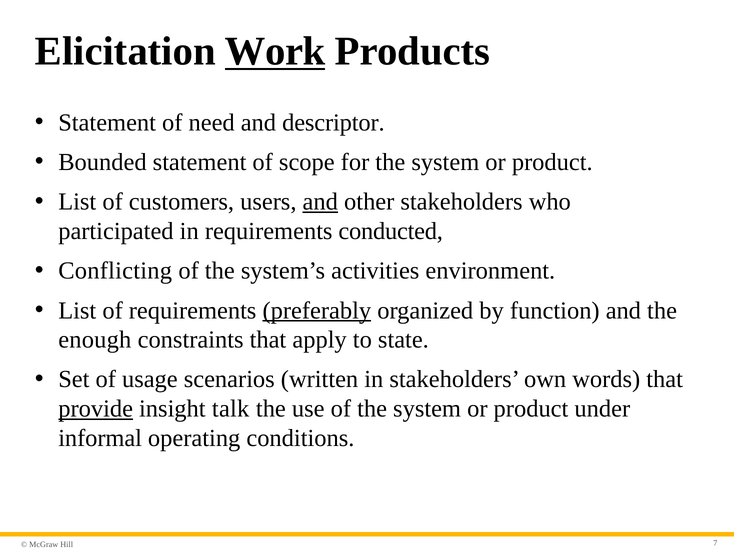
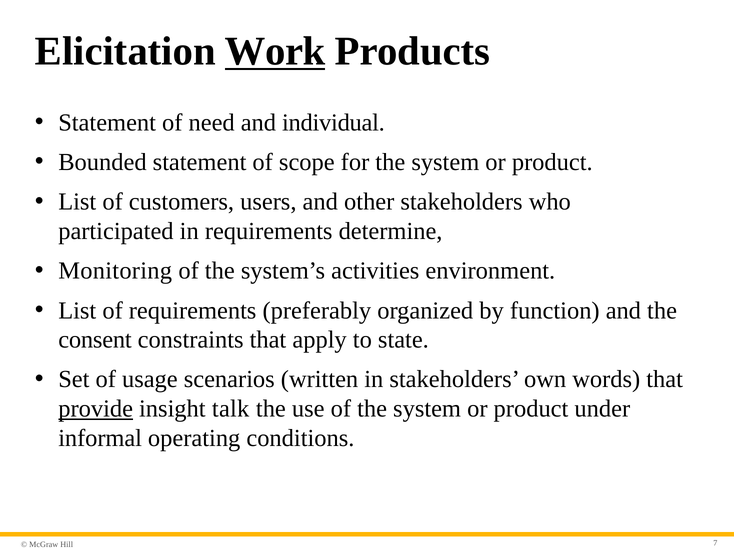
descriptor: descriptor -> individual
and at (320, 202) underline: present -> none
conducted: conducted -> determine
Conflicting: Conflicting -> Monitoring
preferably underline: present -> none
enough: enough -> consent
